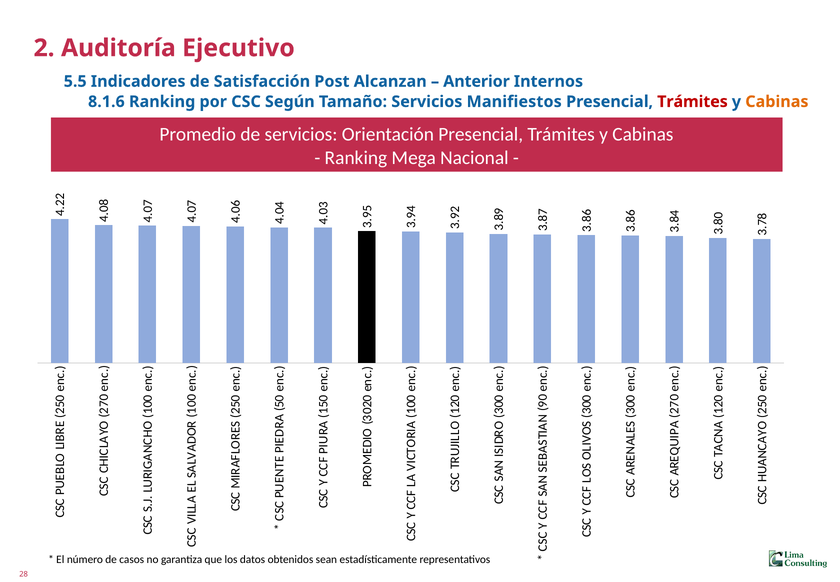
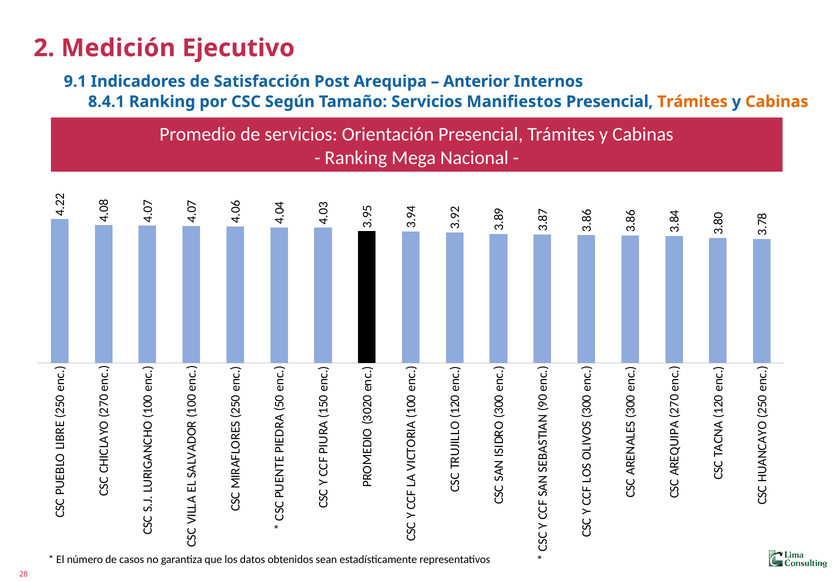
Auditoría: Auditoría -> Medición
5.5: 5.5 -> 9.1
Alcanzan: Alcanzan -> Arequipa
8.1.6: 8.1.6 -> 8.4.1
Trámites at (692, 102) colour: red -> orange
